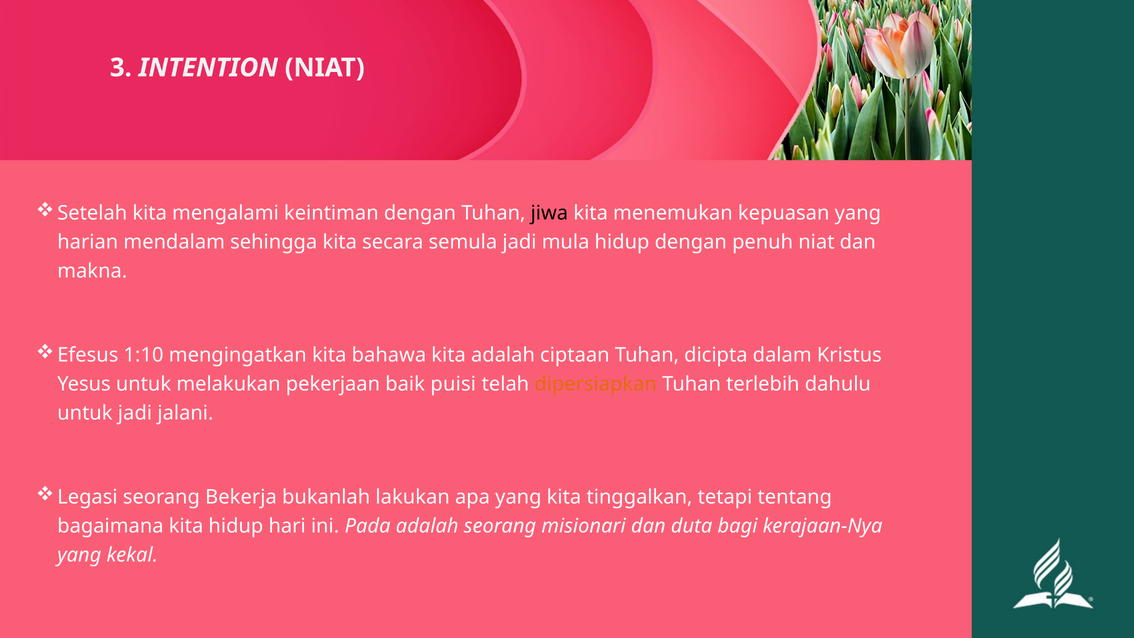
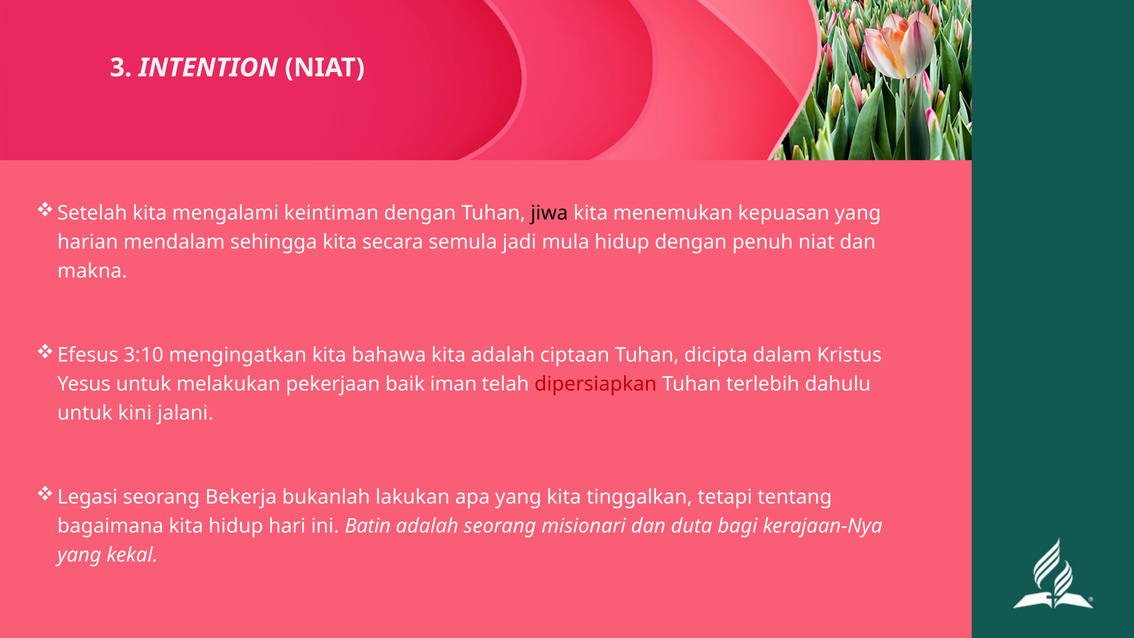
1:10: 1:10 -> 3:10
puisi: puisi -> iman
dipersiapkan colour: orange -> red
untuk jadi: jadi -> kini
Pada: Pada -> Batin
